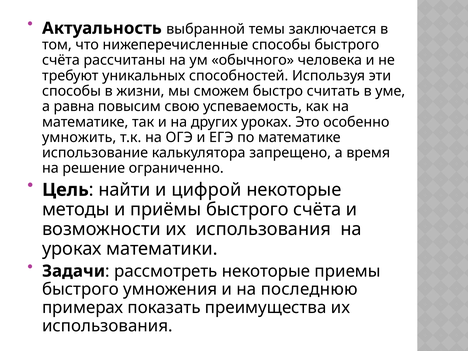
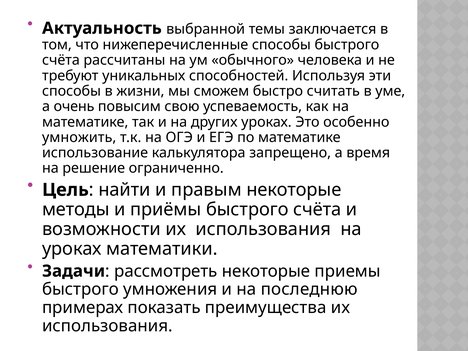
равна: равна -> очень
цифрой: цифрой -> правым
